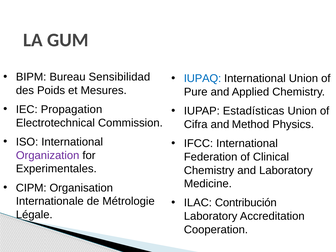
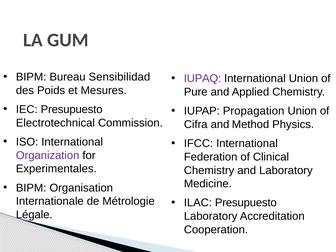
IUPAQ colour: blue -> purple
IEC Propagation: Propagation -> Presupuesto
Estadísticas: Estadísticas -> Propagation
CIPM at (31, 188): CIPM -> BIPM
ILAC Contribución: Contribución -> Presupuesto
